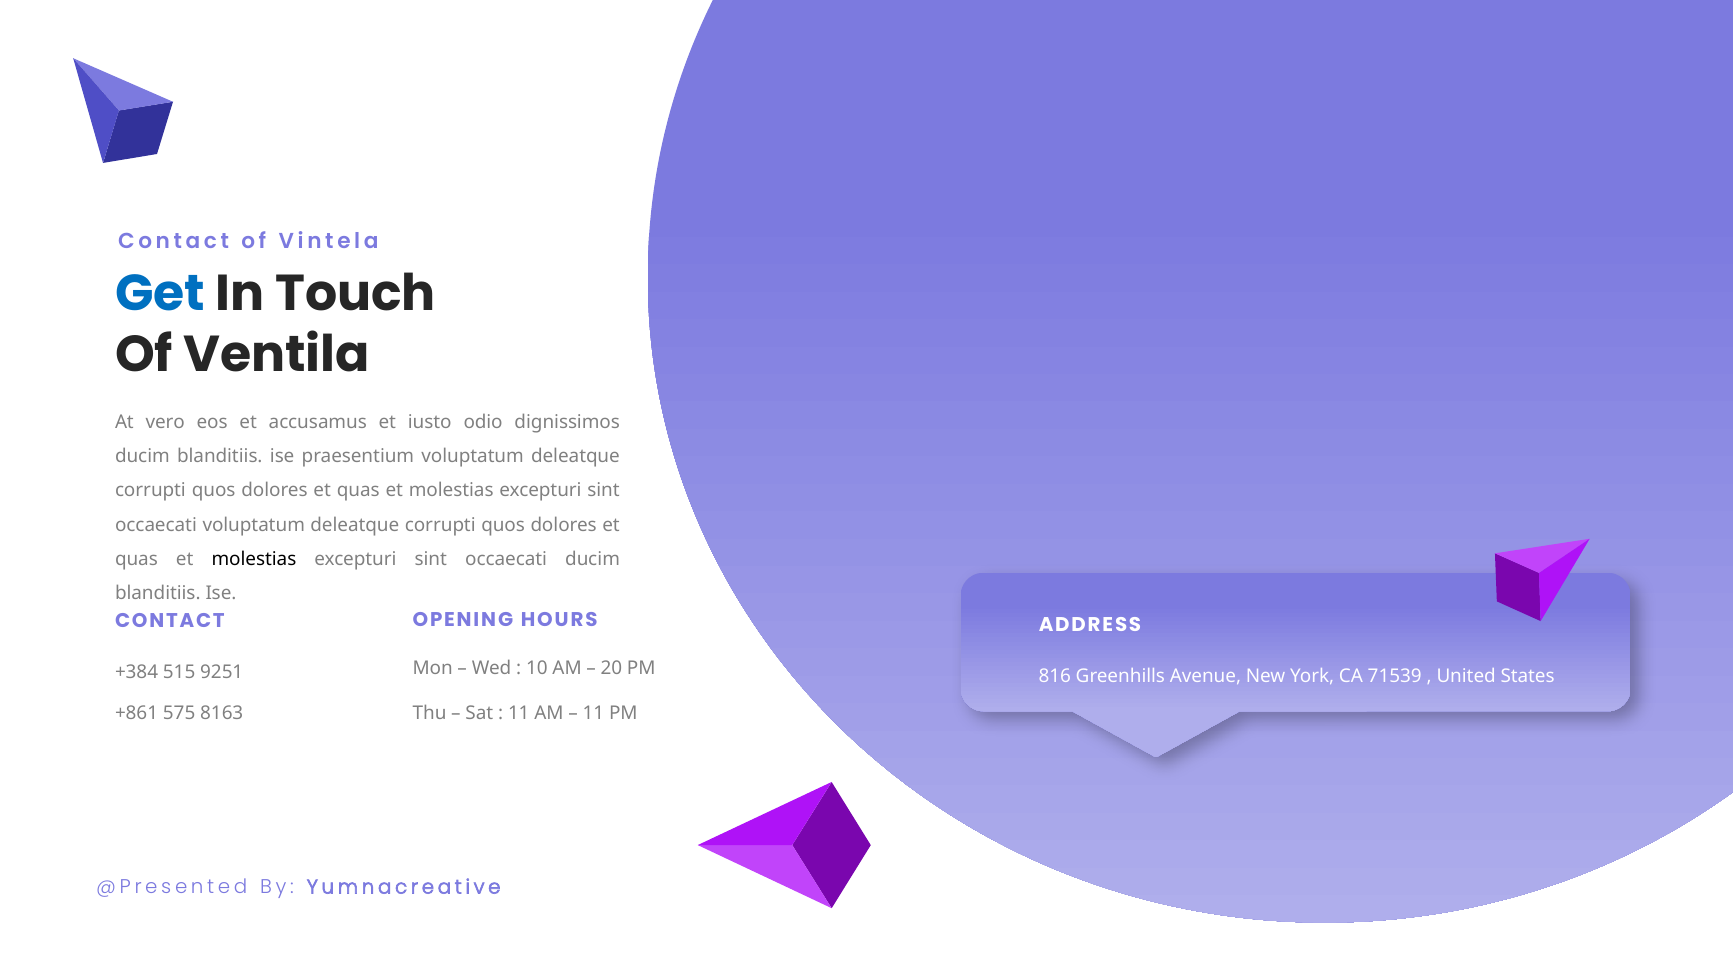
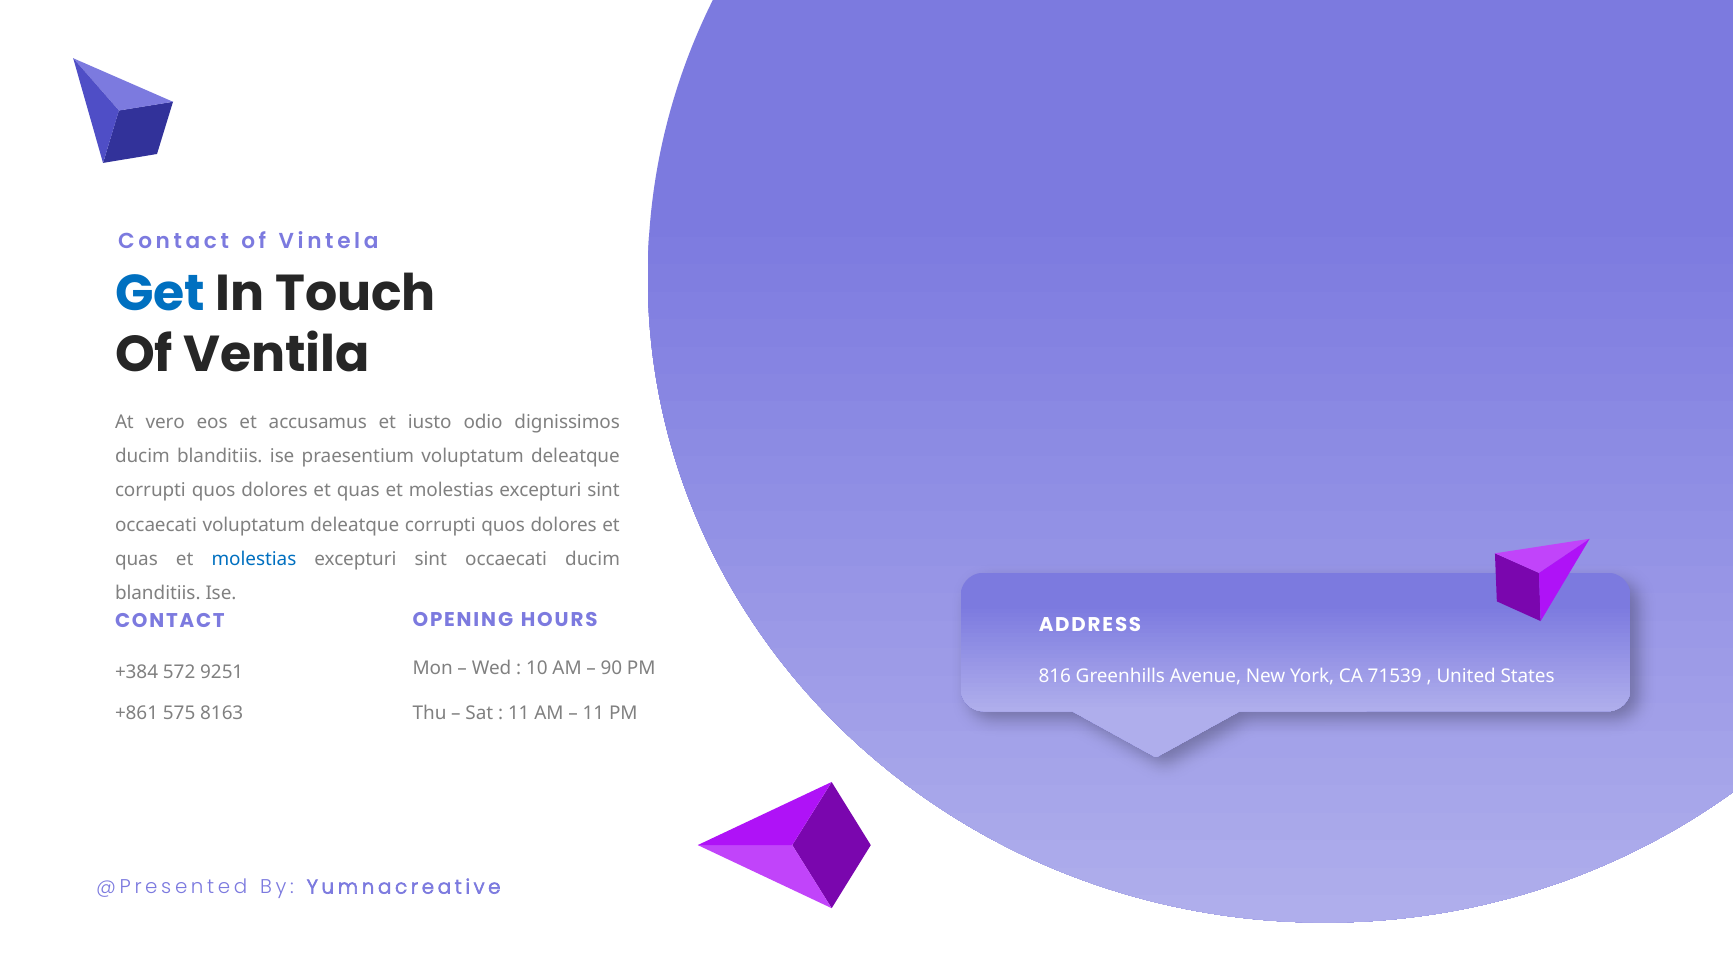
molestias at (254, 559) colour: black -> blue
20: 20 -> 90
515: 515 -> 572
